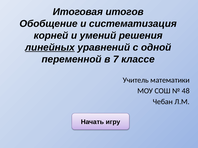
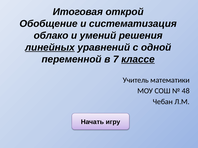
итогов: итогов -> открой
корней: корней -> облако
классе underline: none -> present
